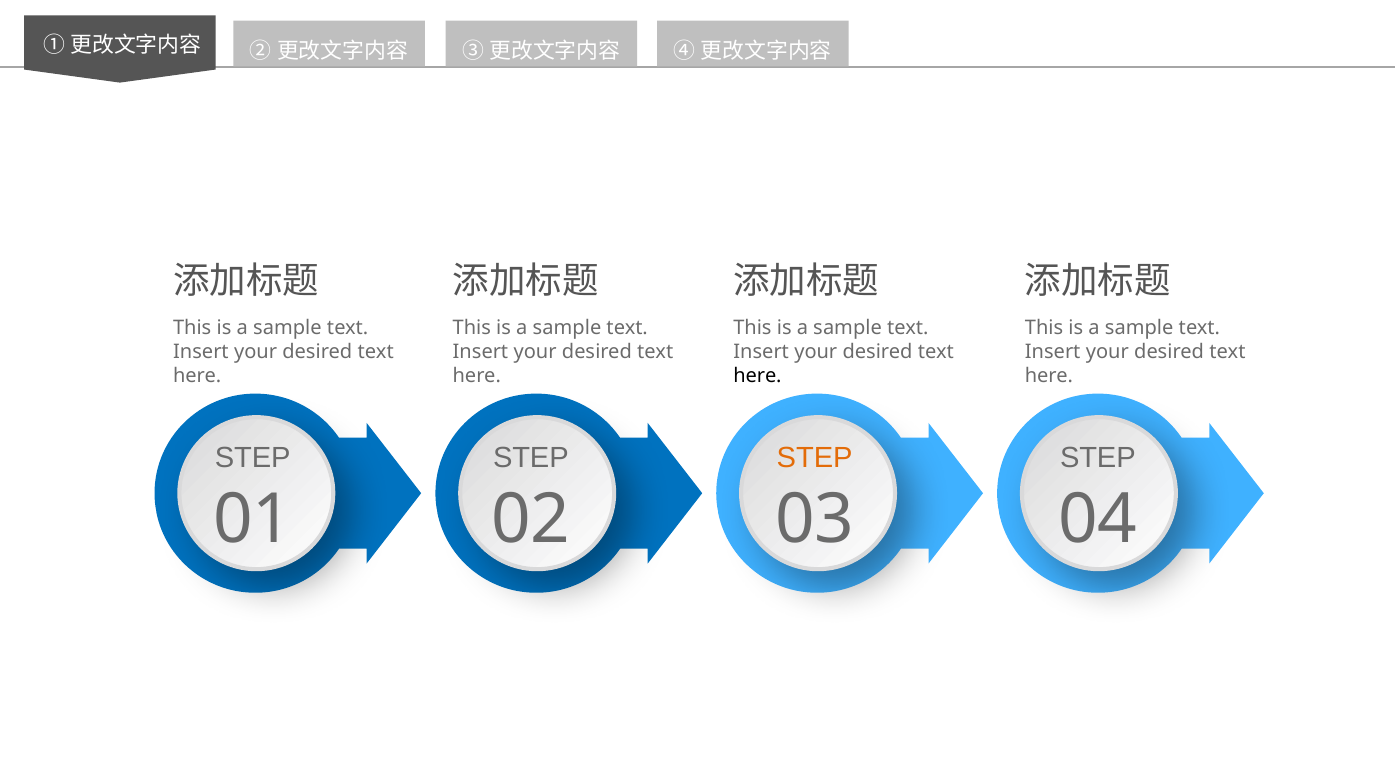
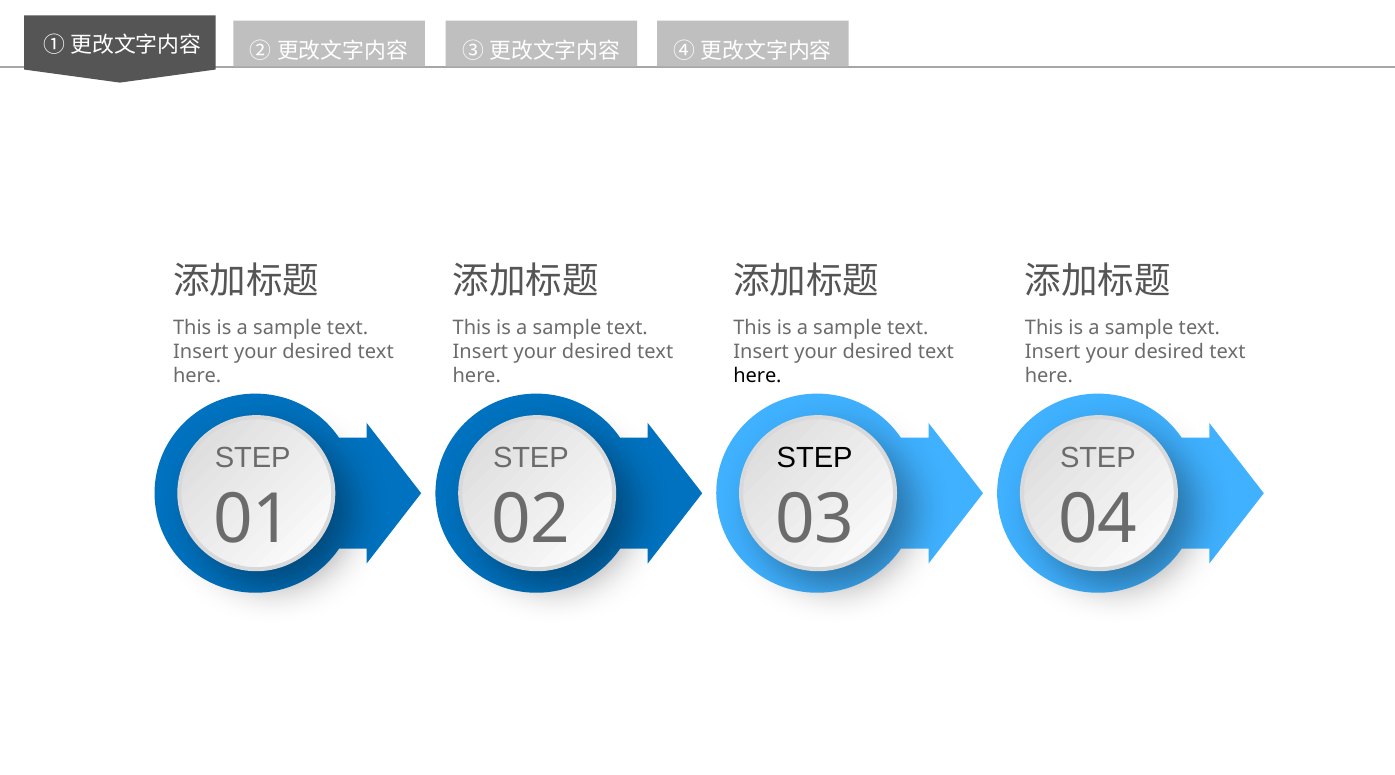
STEP at (815, 458) colour: orange -> black
